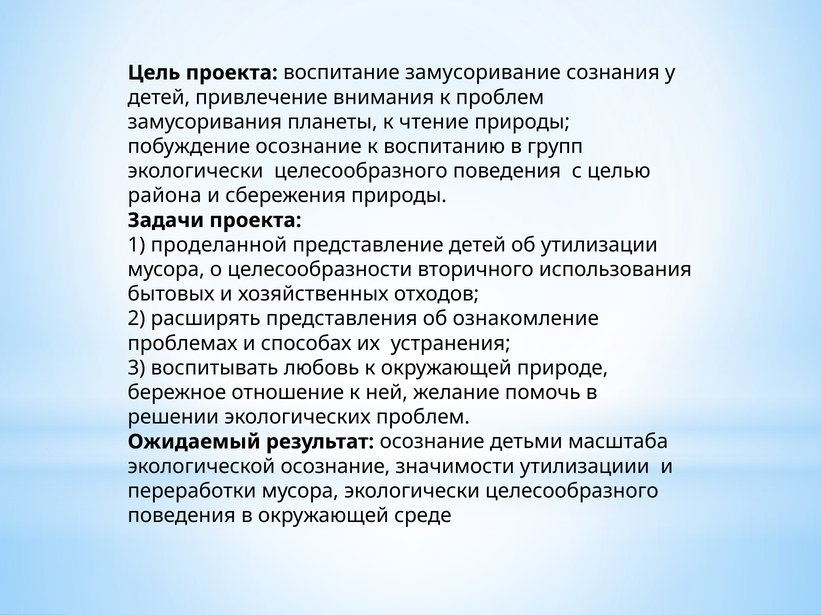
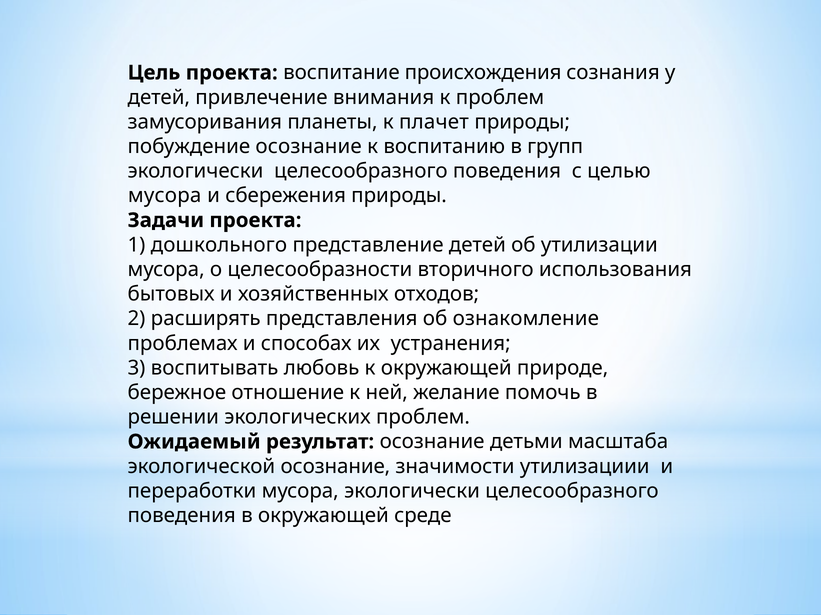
замусоривание: замусоривание -> происхождения
чтение: чтение -> плачет
района at (165, 196): района -> мусора
проделанной: проделанной -> дошкольного
